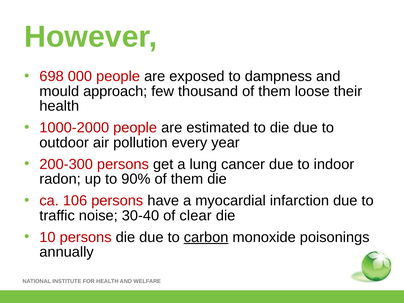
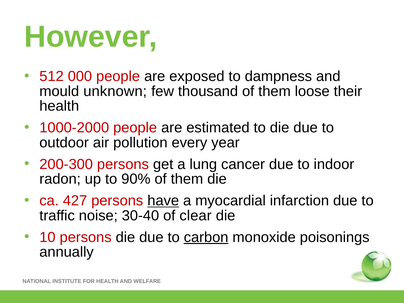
698: 698 -> 512
approach: approach -> unknown
106: 106 -> 427
have underline: none -> present
